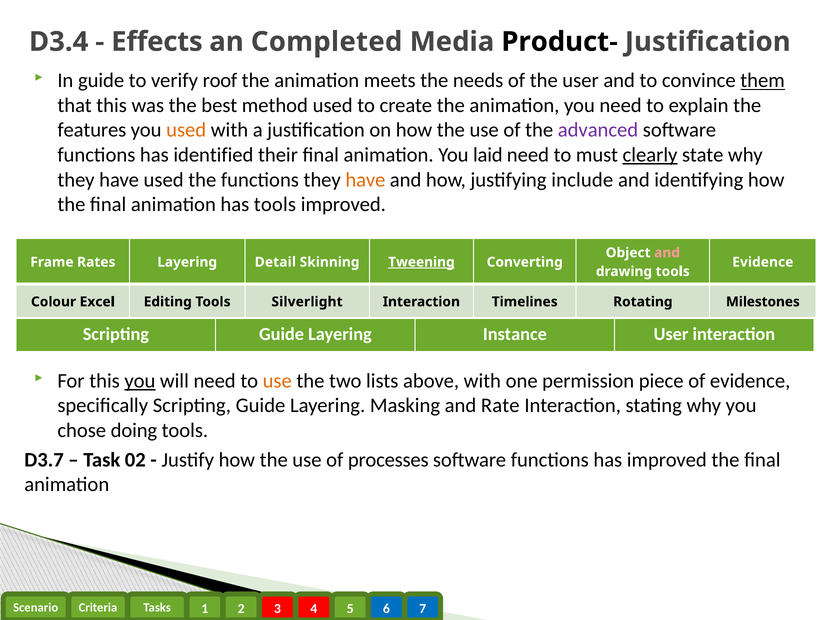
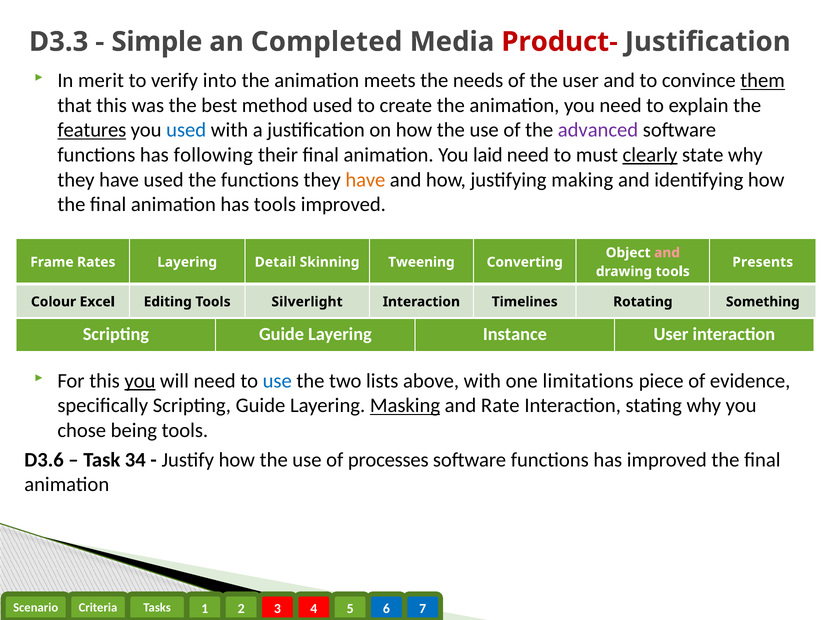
D3.4: D3.4 -> D3.3
Effects: Effects -> Simple
Product- colour: black -> red
In guide: guide -> merit
roof: roof -> into
features underline: none -> present
used at (186, 130) colour: orange -> blue
identified: identified -> following
include: include -> making
Tweening underline: present -> none
Evidence at (763, 262): Evidence -> Presents
Milestones: Milestones -> Something
use at (277, 381) colour: orange -> blue
permission: permission -> limitations
Masking underline: none -> present
doing: doing -> being
D3.7: D3.7 -> D3.6
02: 02 -> 34
